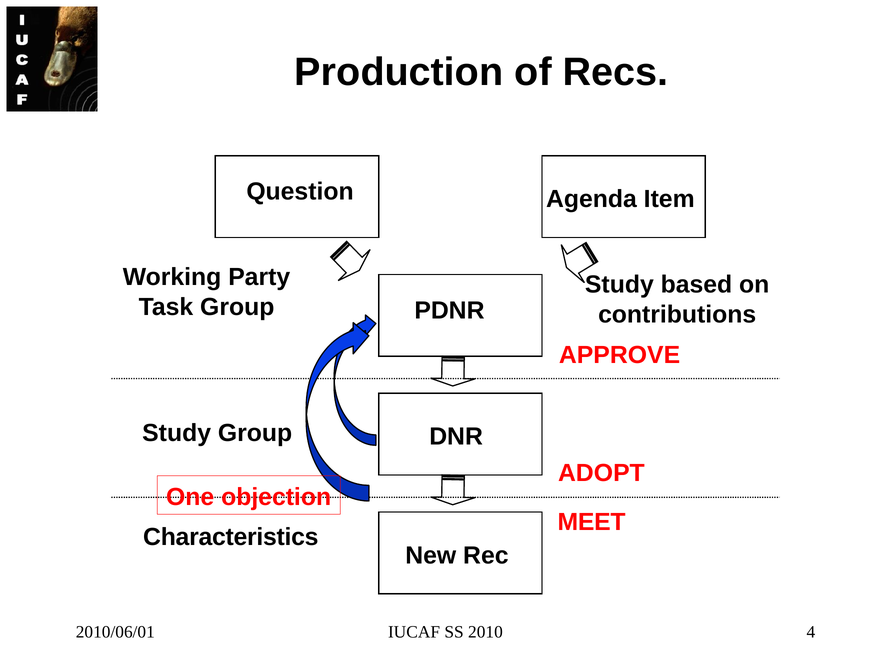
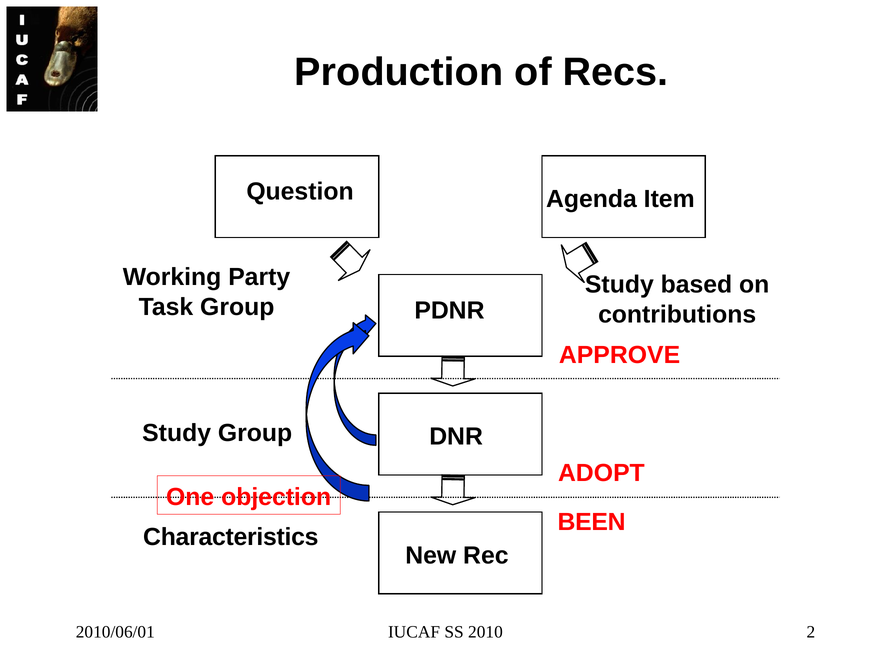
MEET: MEET -> BEEN
4: 4 -> 2
